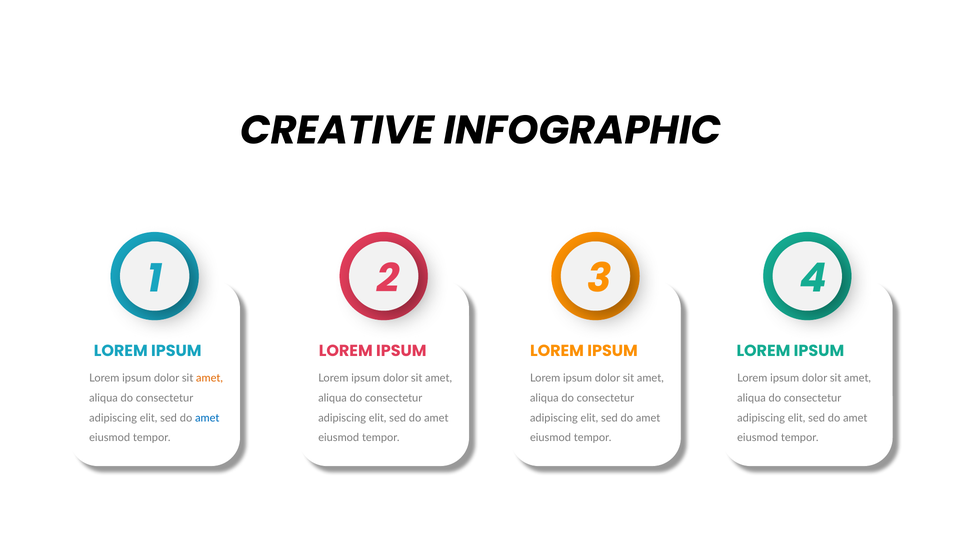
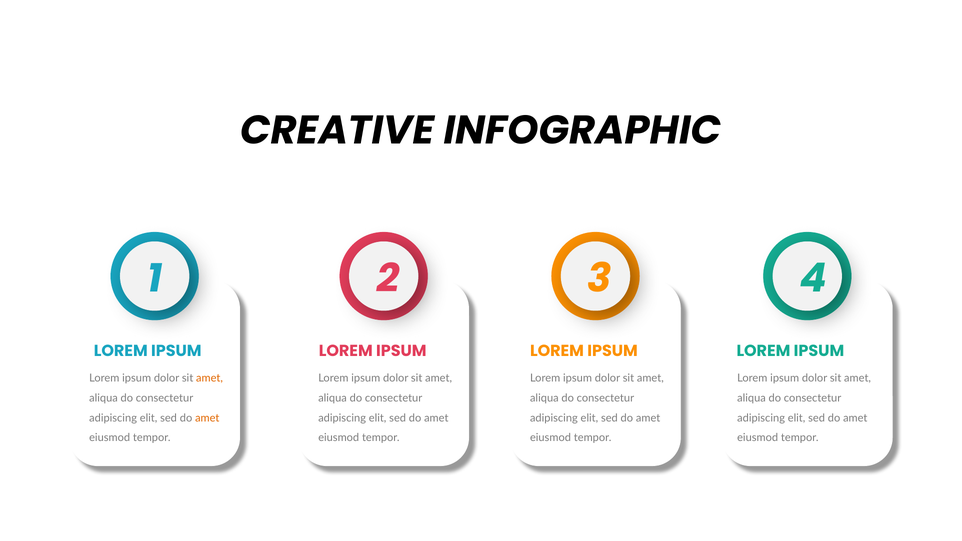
amet at (207, 418) colour: blue -> orange
